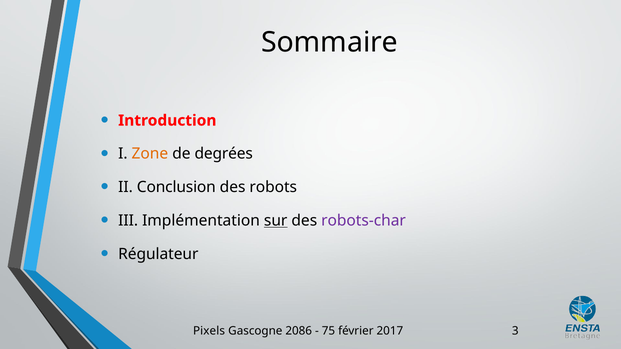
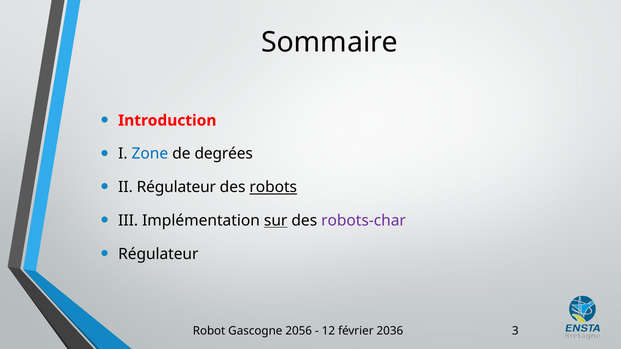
Zone colour: orange -> blue
II Conclusion: Conclusion -> Régulateur
robots underline: none -> present
Pixels: Pixels -> Robot
2086: 2086 -> 2056
75: 75 -> 12
2017: 2017 -> 2036
